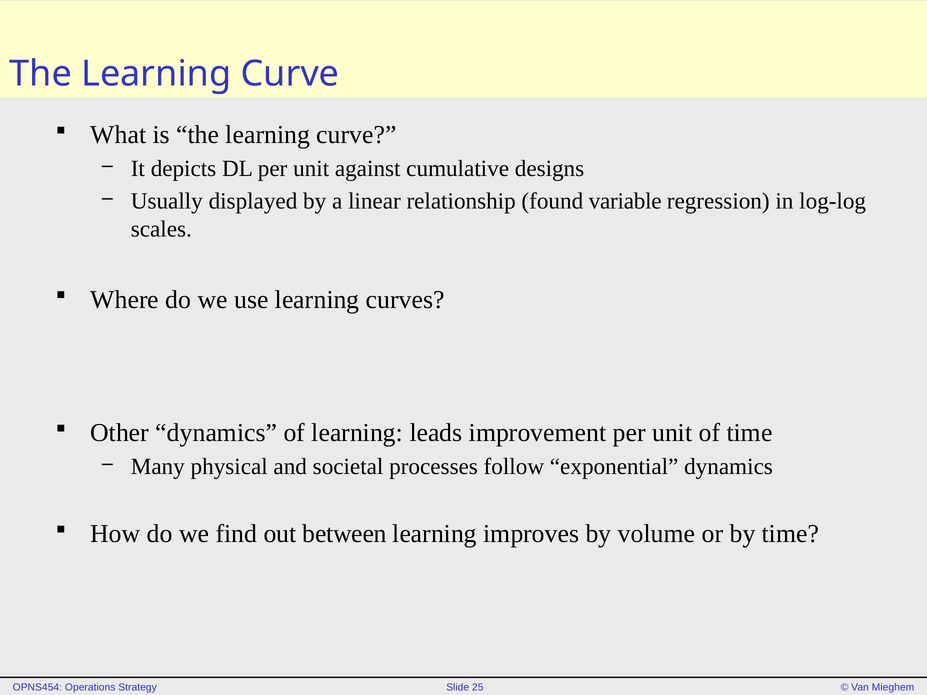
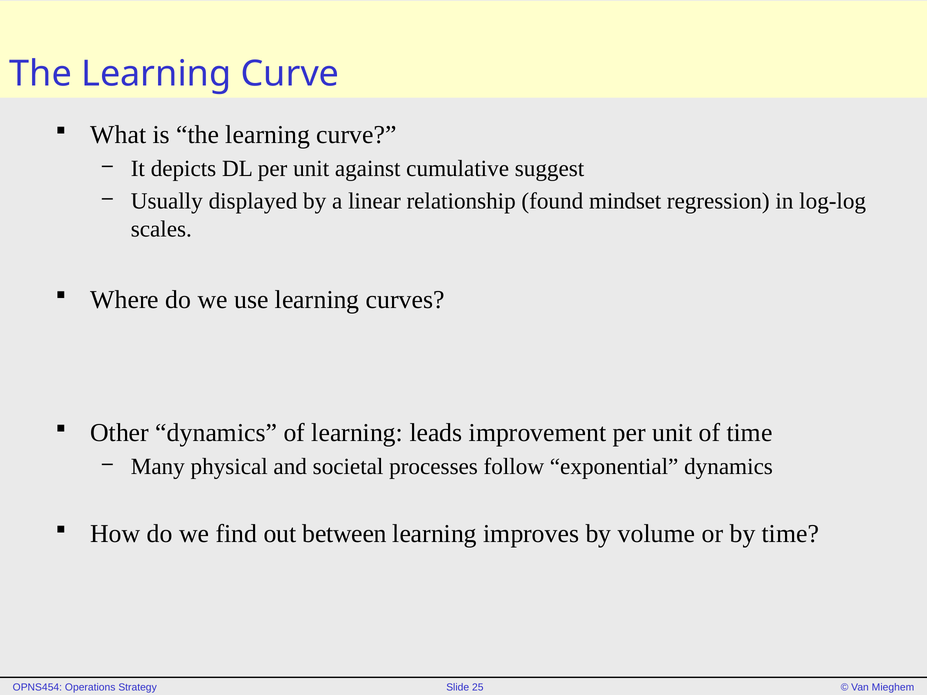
designs: designs -> suggest
variable: variable -> mindset
